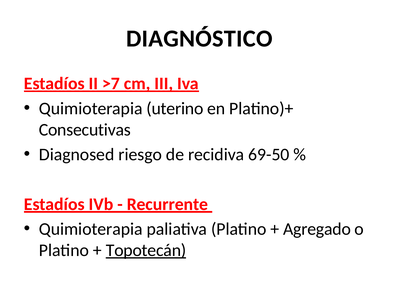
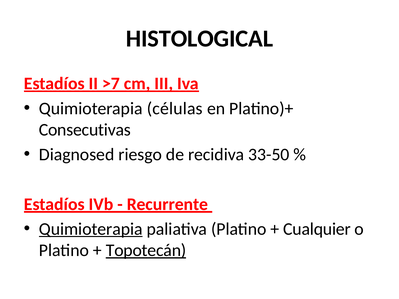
DIAGNÓSTICO: DIAGNÓSTICO -> HISTOLOGICAL
uterino: uterino -> células
69-50: 69-50 -> 33-50
Quimioterapia at (91, 229) underline: none -> present
Agregado: Agregado -> Cualquier
